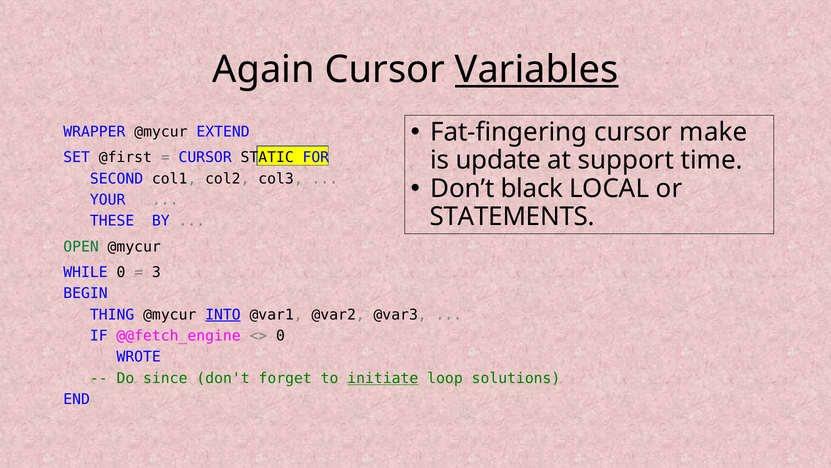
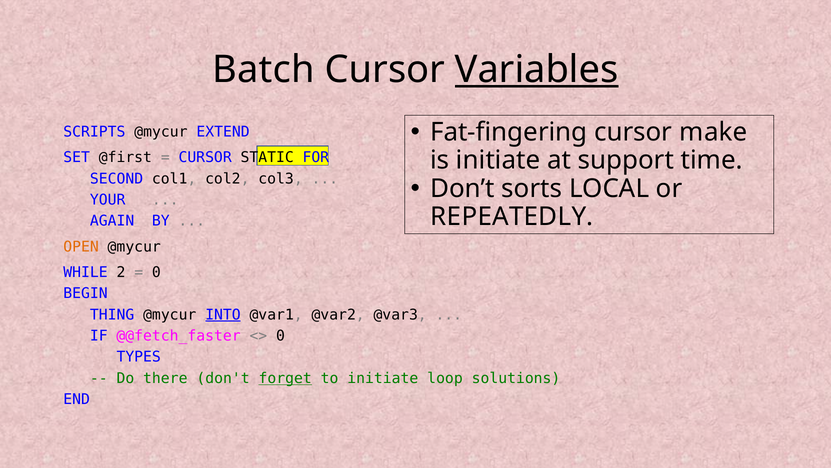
Again: Again -> Batch
WRAPPER: WRAPPER -> SCRIPTS
is update: update -> initiate
black: black -> sorts
STATEMENTS: STATEMENTS -> REPEATEDLY
THESE: THESE -> AGAIN
OPEN colour: green -> orange
WHILE 0: 0 -> 2
3 at (156, 272): 3 -> 0
@@fetch_engine: @@fetch_engine -> @@fetch_faster
WROTE: WROTE -> TYPES
since: since -> there
forget underline: none -> present
initiate at (383, 378) underline: present -> none
